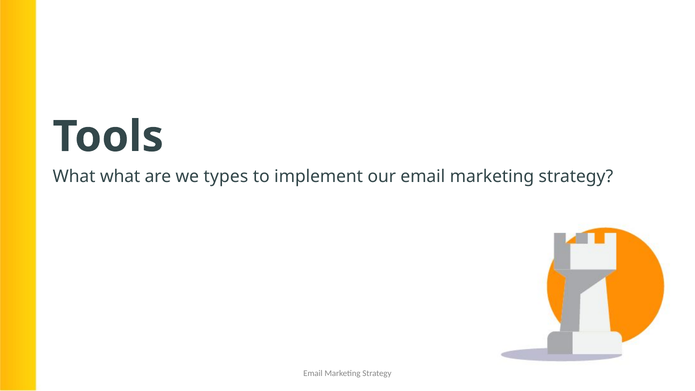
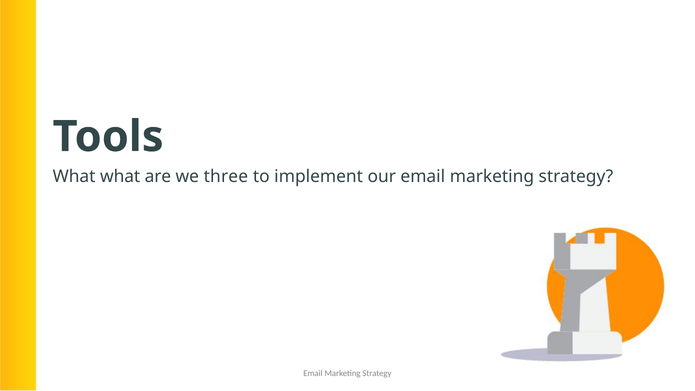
types: types -> three
